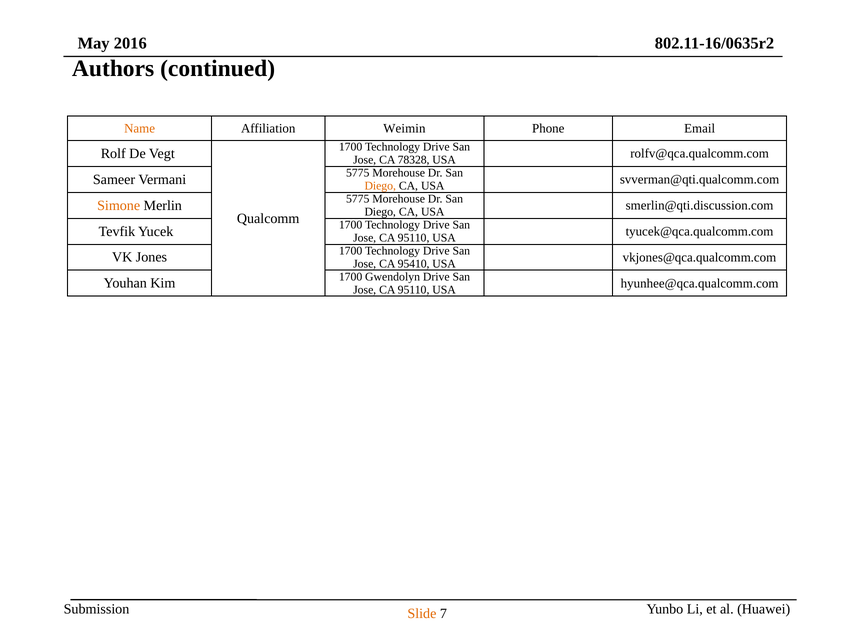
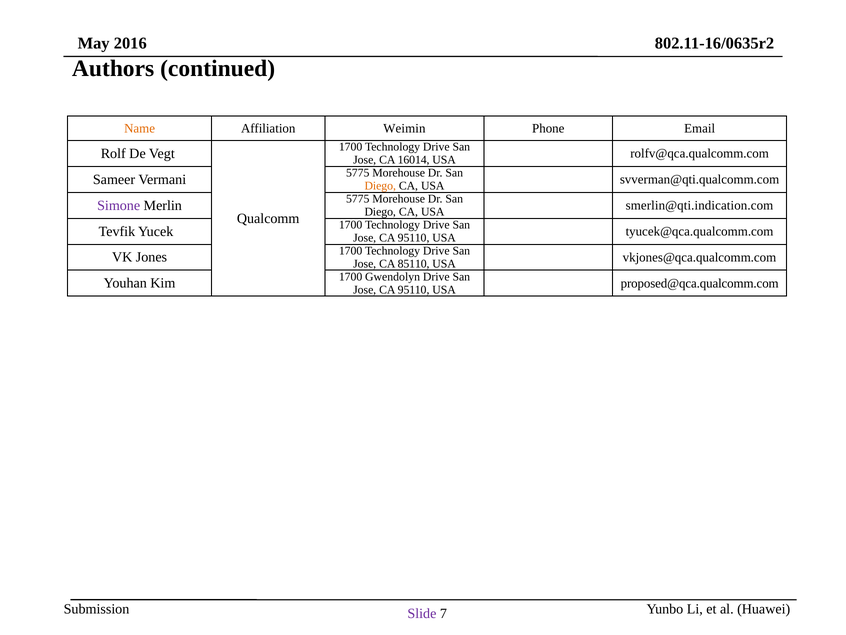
78328: 78328 -> 16014
Simone colour: orange -> purple
smerlin@qti.discussion.com: smerlin@qti.discussion.com -> smerlin@qti.indication.com
95410: 95410 -> 85110
hyunhee@qca.qualcomm.com: hyunhee@qca.qualcomm.com -> proposed@qca.qualcomm.com
Slide colour: orange -> purple
